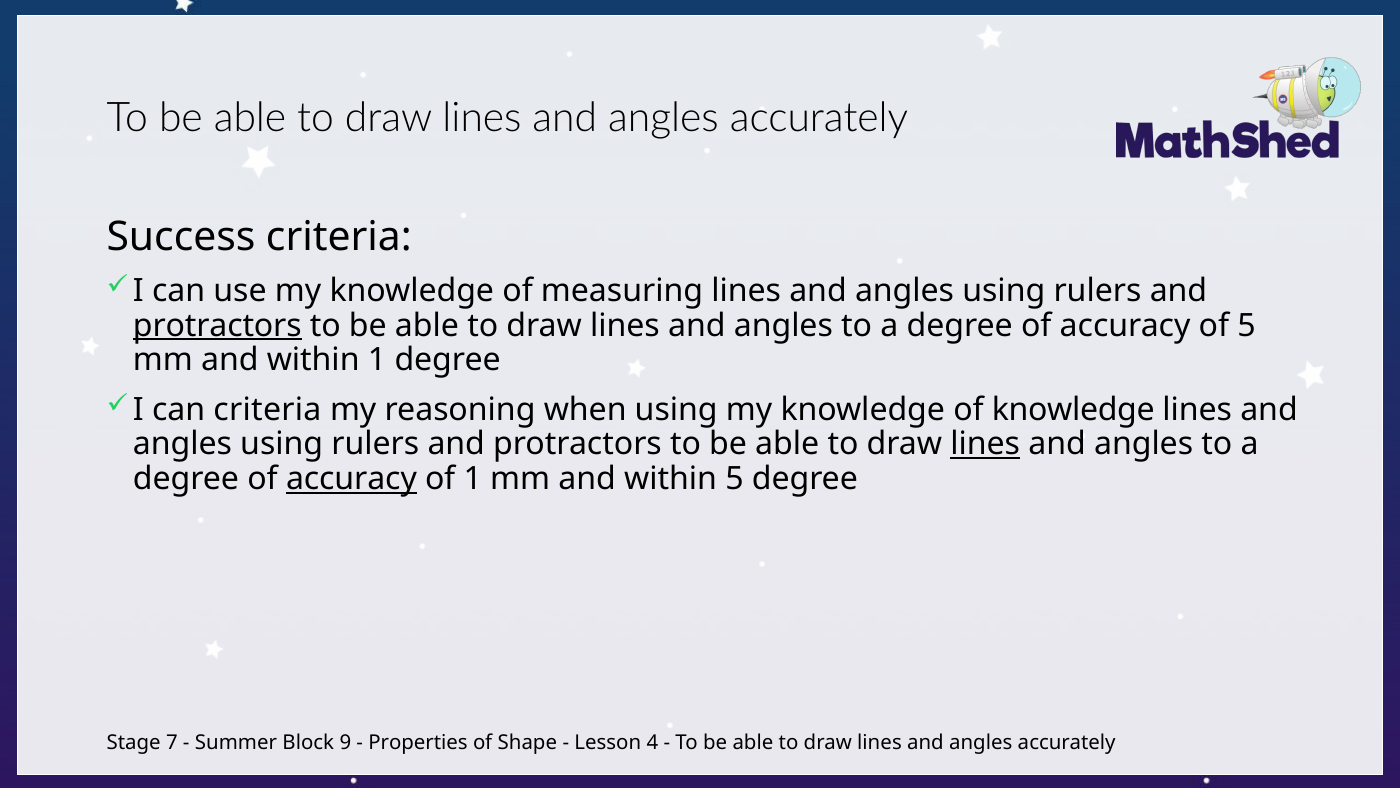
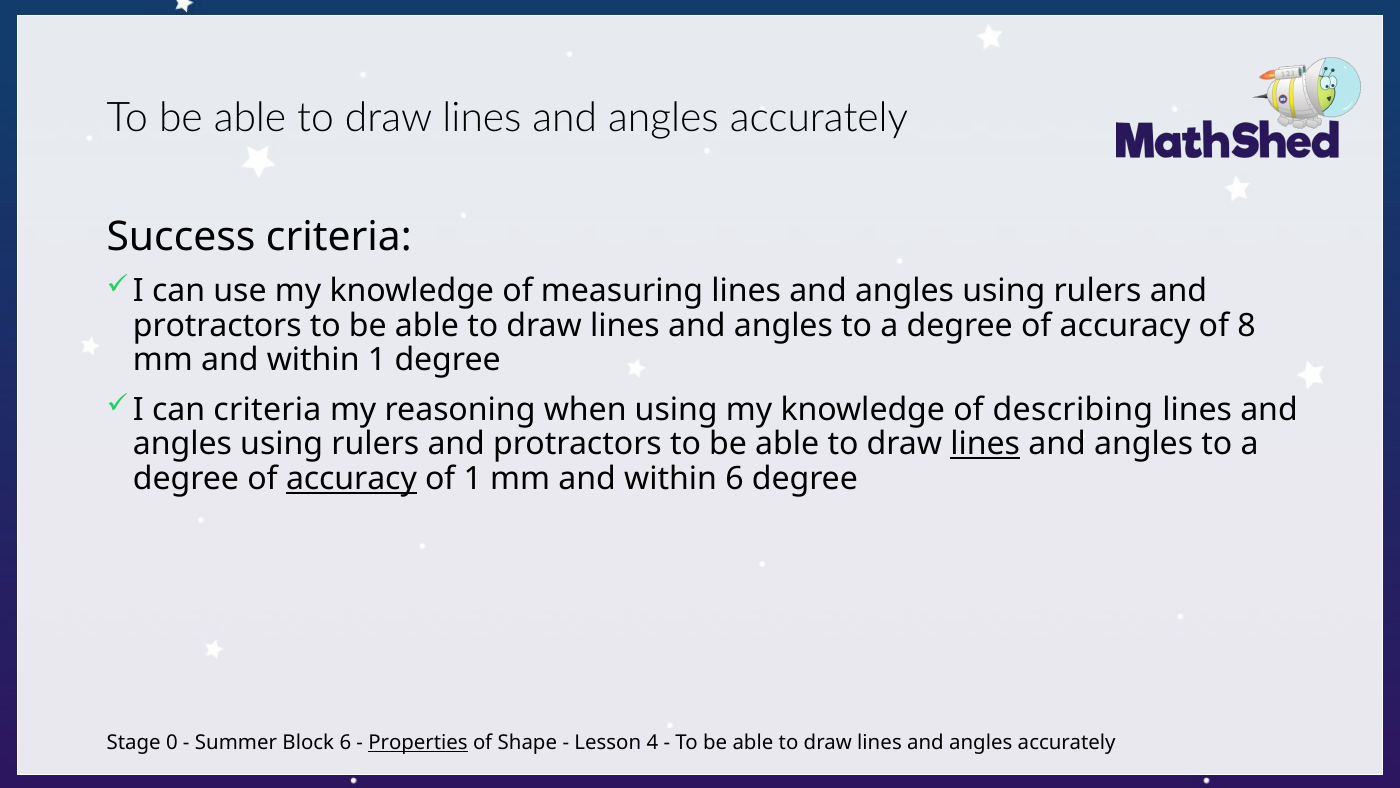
protractors at (217, 325) underline: present -> none
of 5: 5 -> 8
of knowledge: knowledge -> describing
within 5: 5 -> 6
7: 7 -> 0
Block 9: 9 -> 6
Properties underline: none -> present
